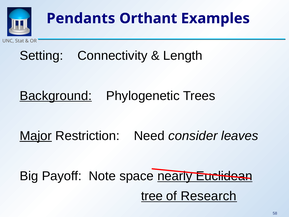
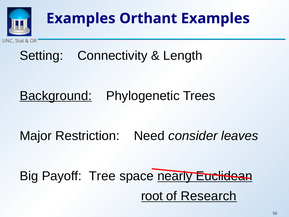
Pendants at (81, 18): Pendants -> Examples
Major underline: present -> none
Note: Note -> Tree
tree: tree -> root
